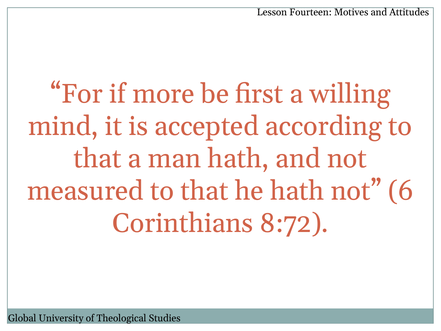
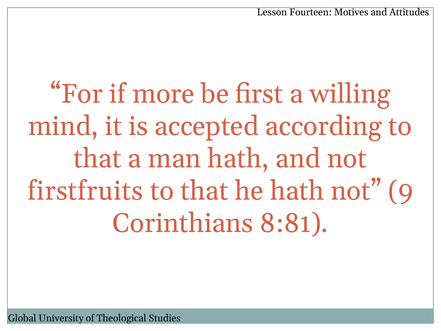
measured: measured -> firstfruits
6: 6 -> 9
8:72: 8:72 -> 8:81
